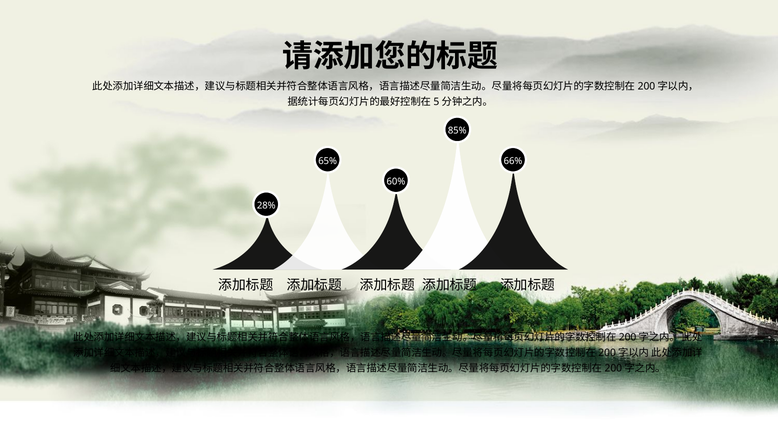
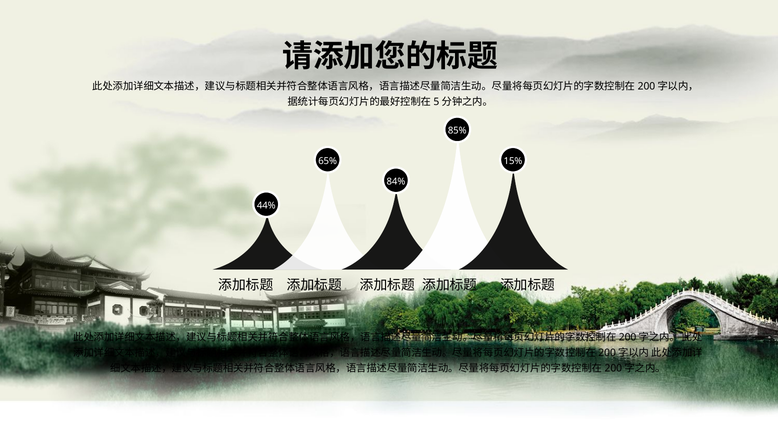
66%: 66% -> 15%
60%: 60% -> 84%
28%: 28% -> 44%
